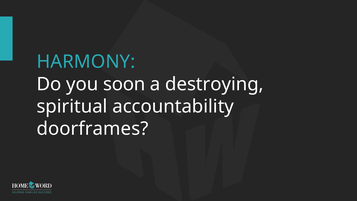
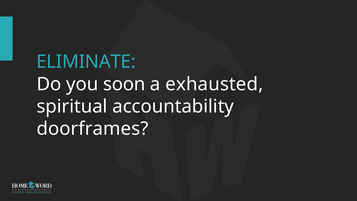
HARMONY: HARMONY -> ELIMINATE
destroying: destroying -> exhausted
